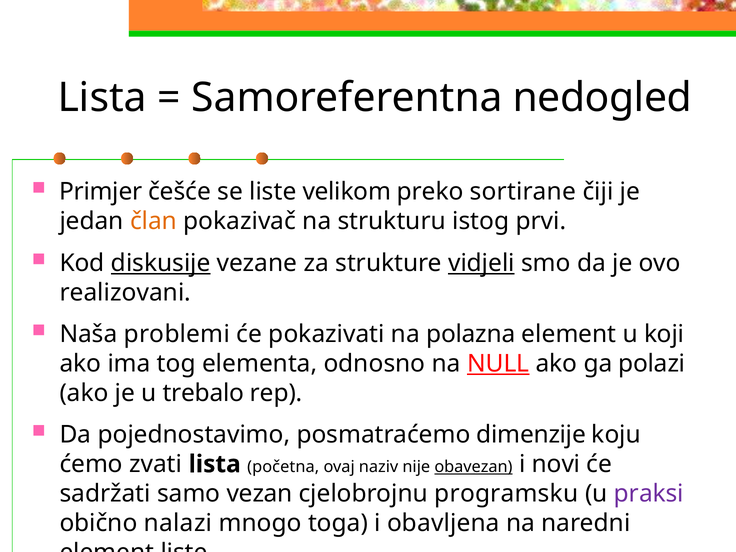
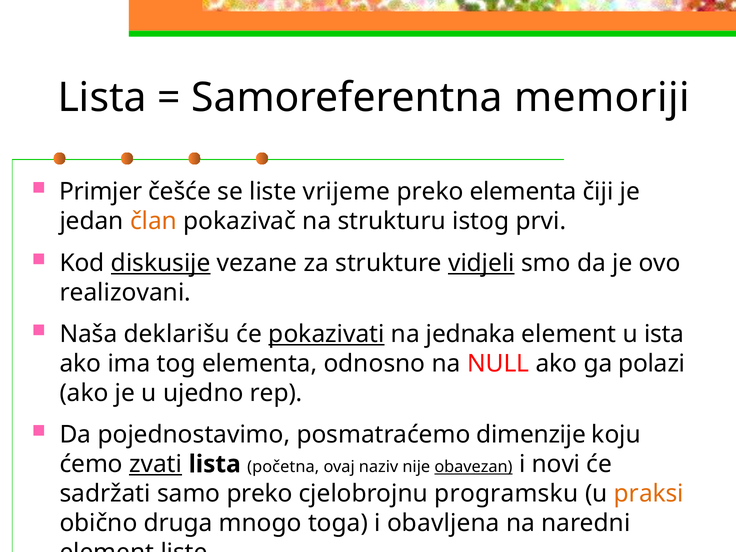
nedogled: nedogled -> memoriji
velikom: velikom -> vrijeme
preko sortirane: sortirane -> elementa
problemi: problemi -> deklarišu
pokazivati underline: none -> present
polazna: polazna -> jednaka
koji: koji -> ista
NULL underline: present -> none
trebalo: trebalo -> ujedno
zvati underline: none -> present
samo vezan: vezan -> preko
praksi colour: purple -> orange
nalazi: nalazi -> druga
